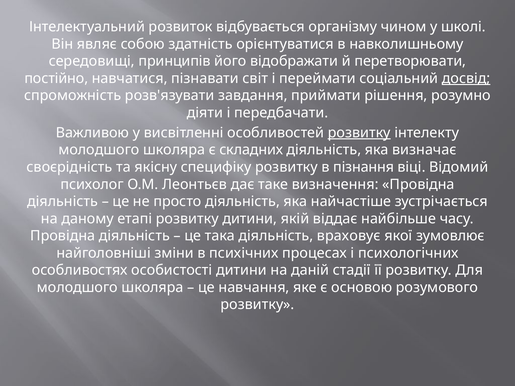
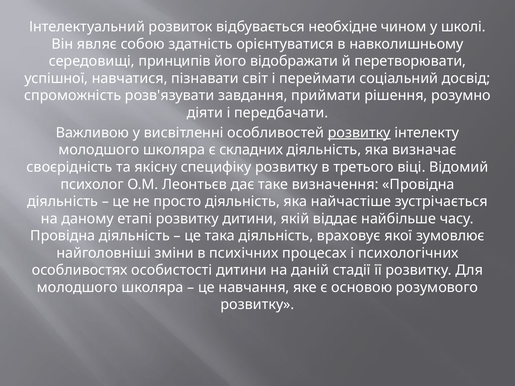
організму: організму -> необхідне
постійно: постійно -> успішної
досвід underline: present -> none
пізнання: пізнання -> третього
